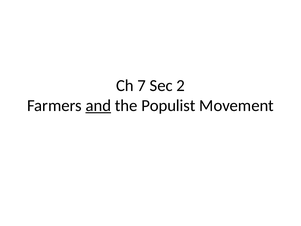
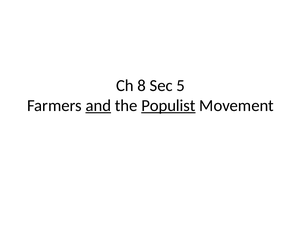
7: 7 -> 8
2: 2 -> 5
Populist underline: none -> present
